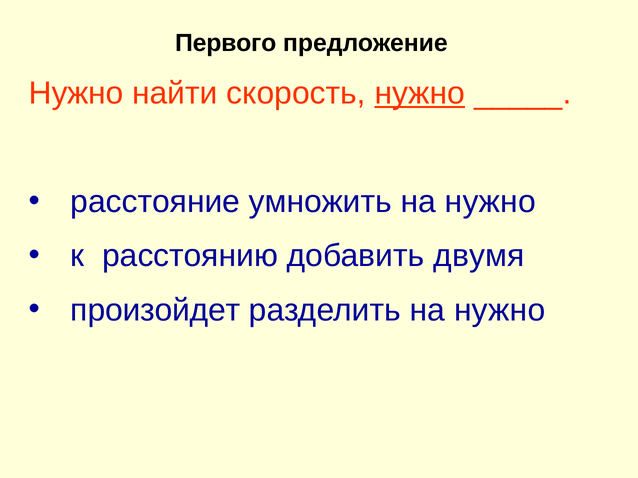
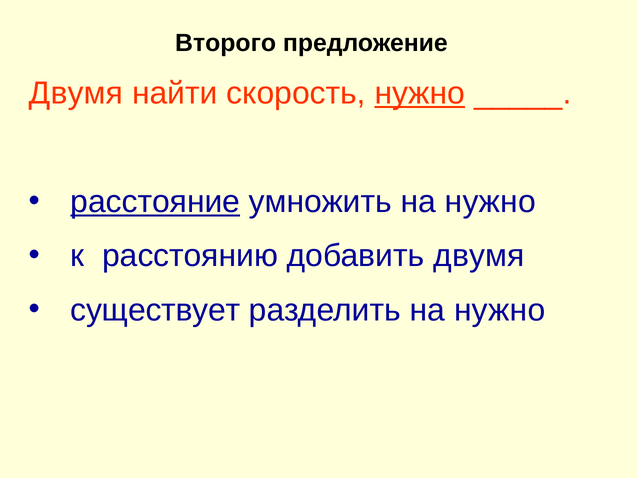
Первого: Первого -> Второго
Нужно at (76, 94): Нужно -> Двумя
расстояние underline: none -> present
произойдет: произойдет -> существует
